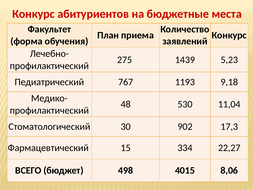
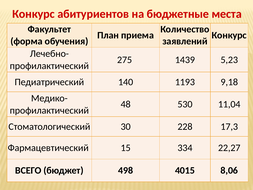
767: 767 -> 140
902: 902 -> 228
